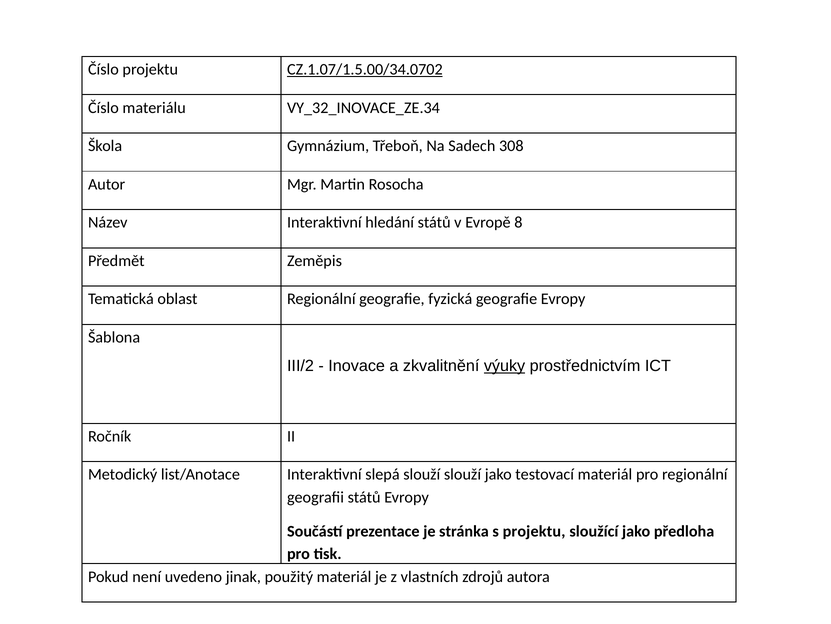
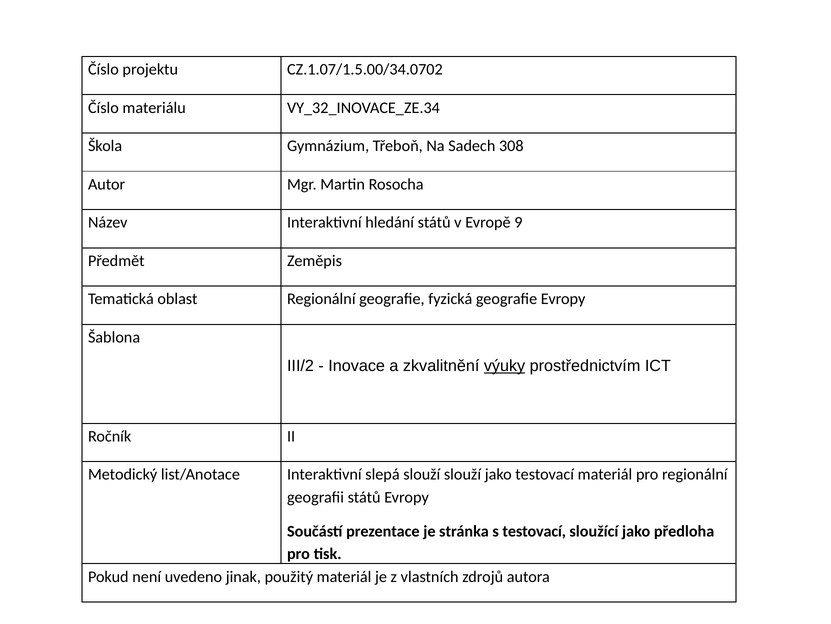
CZ.1.07/1.5.00/34.0702 underline: present -> none
8: 8 -> 9
s projektu: projektu -> testovací
